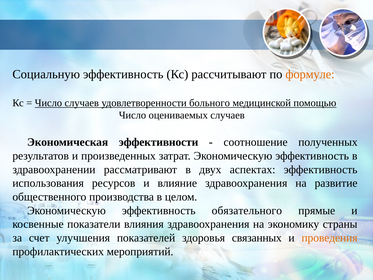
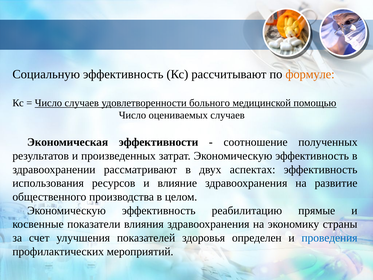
обязательного: обязательного -> реабилитацию
связанных: связанных -> определен
проведения colour: orange -> blue
